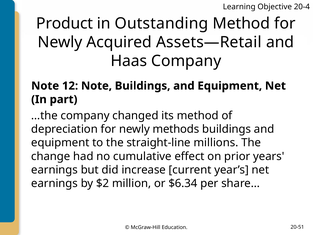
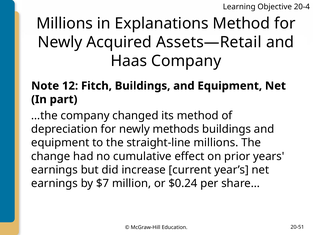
Product at (65, 23): Product -> Millions
Outstanding: Outstanding -> Explanations
12 Note: Note -> Fitch
$2: $2 -> $7
$6.34: $6.34 -> $0.24
